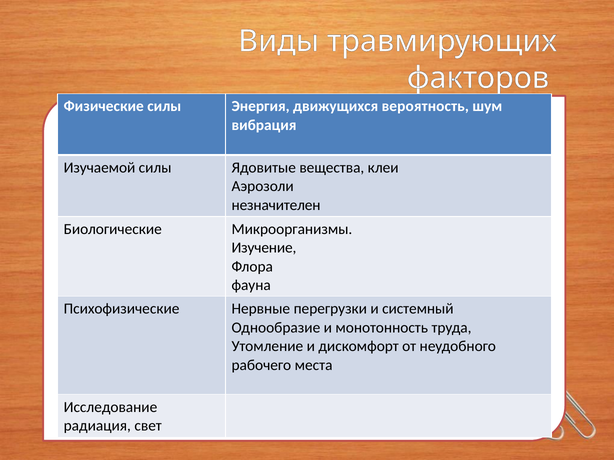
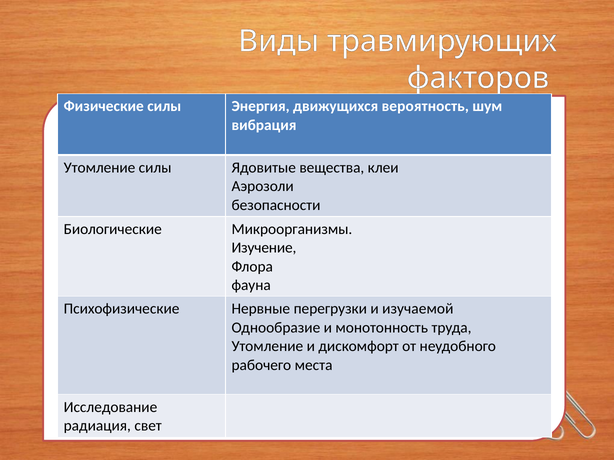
Изучаемой at (100, 168): Изучаемой -> Утомление
незначителен: незначителен -> безопасности
системный: системный -> изучаемой
